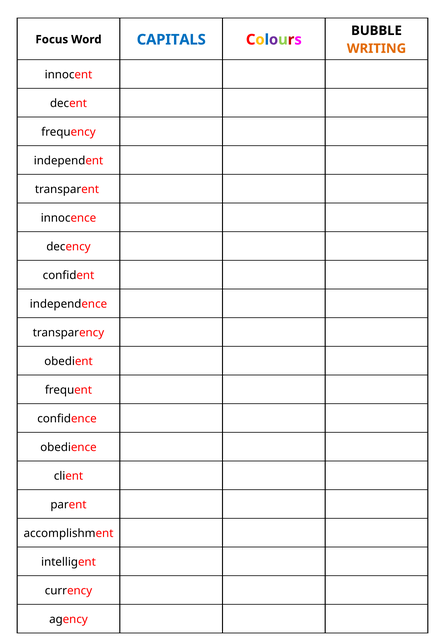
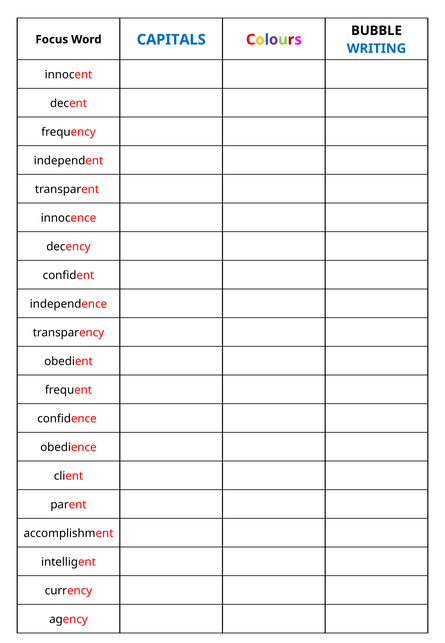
WRITING colour: orange -> blue
